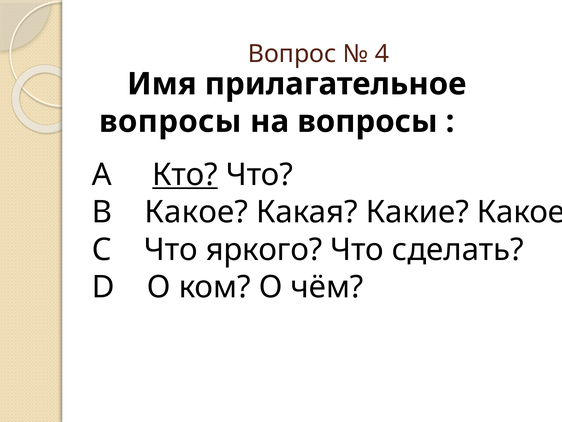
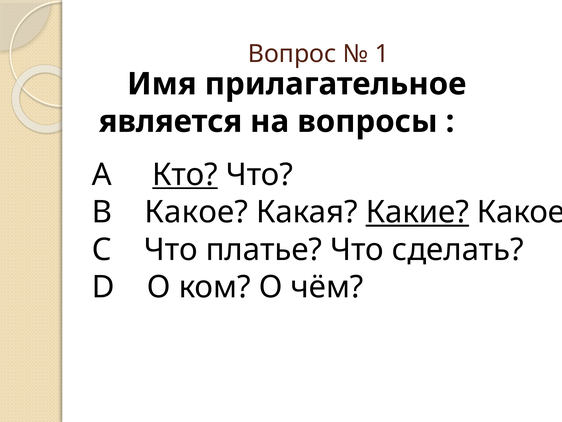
4: 4 -> 1
вопросы at (170, 121): вопросы -> является
Какие underline: none -> present
яркого: яркого -> платье
